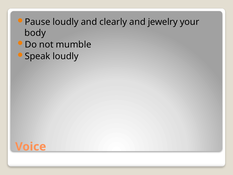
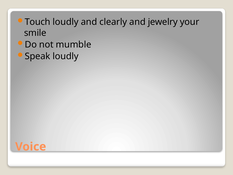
Pause: Pause -> Touch
body: body -> smile
